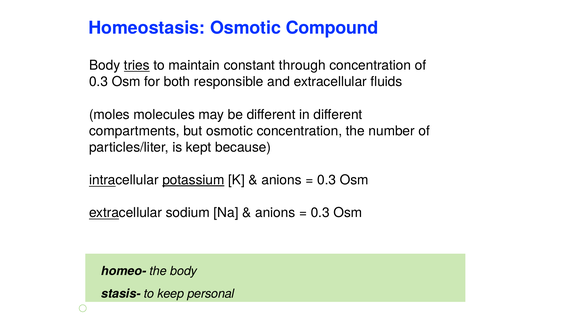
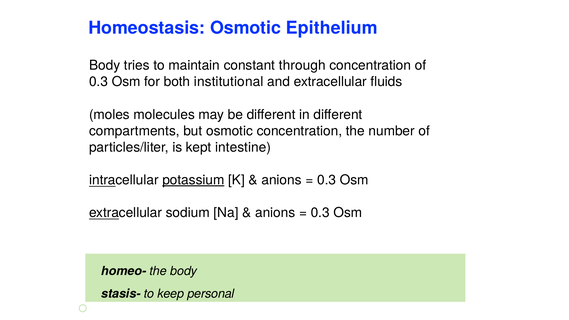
Compound: Compound -> Epithelium
tries underline: present -> none
responsible: responsible -> institutional
because: because -> intestine
